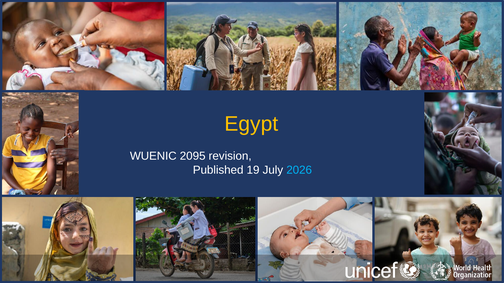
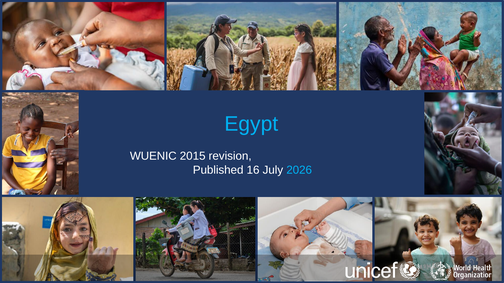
Egypt colour: yellow -> light blue
2095: 2095 -> 2015
19: 19 -> 16
